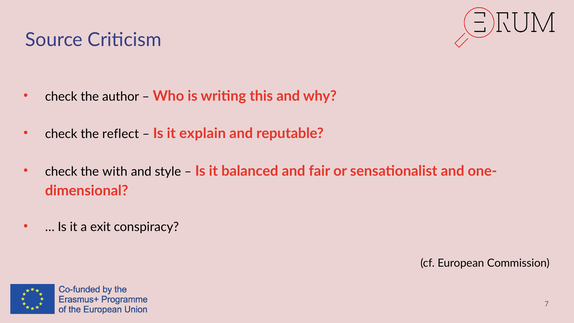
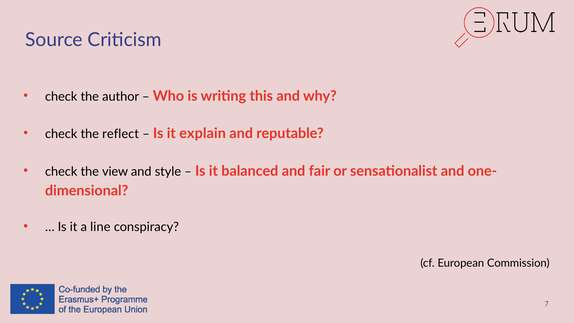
with: with -> view
exit: exit -> line
